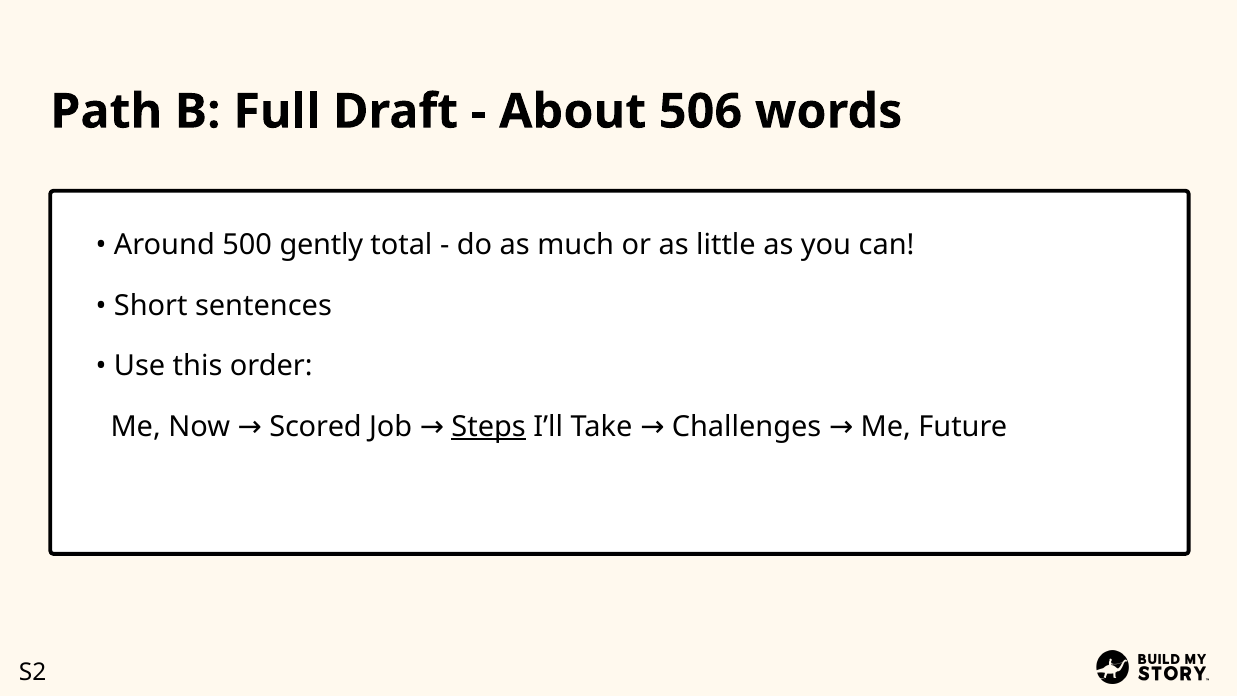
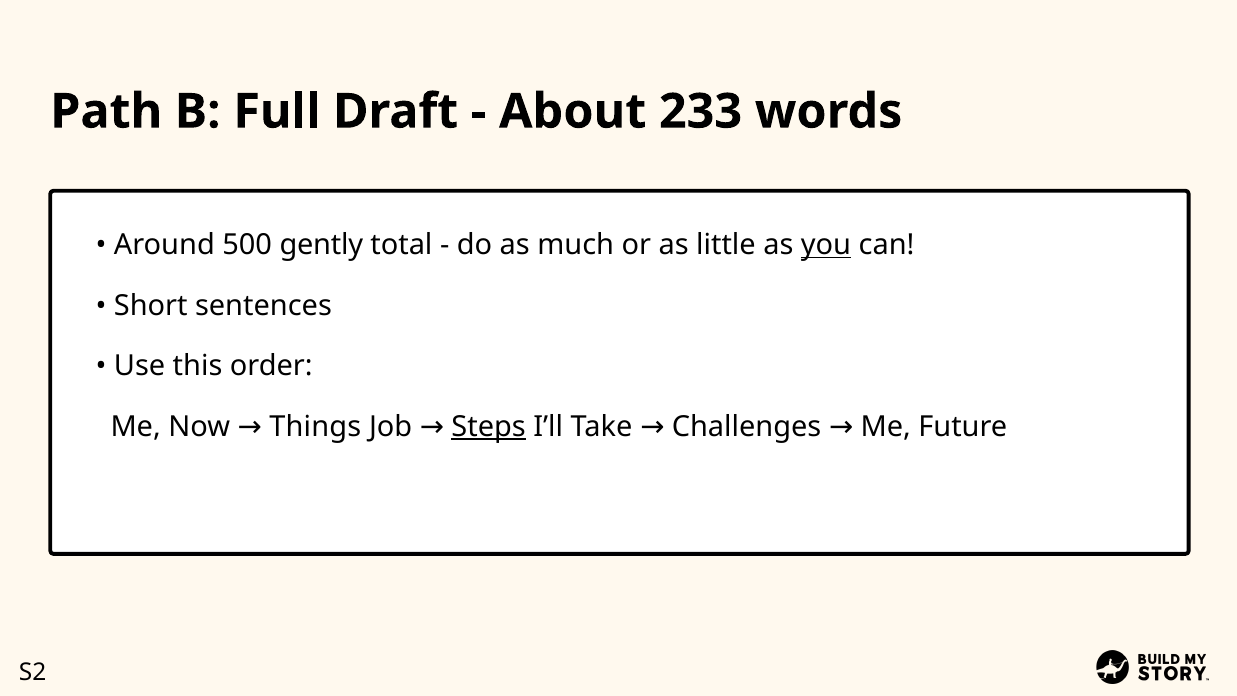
506: 506 -> 233
you underline: none -> present
Scored: Scored -> Things
